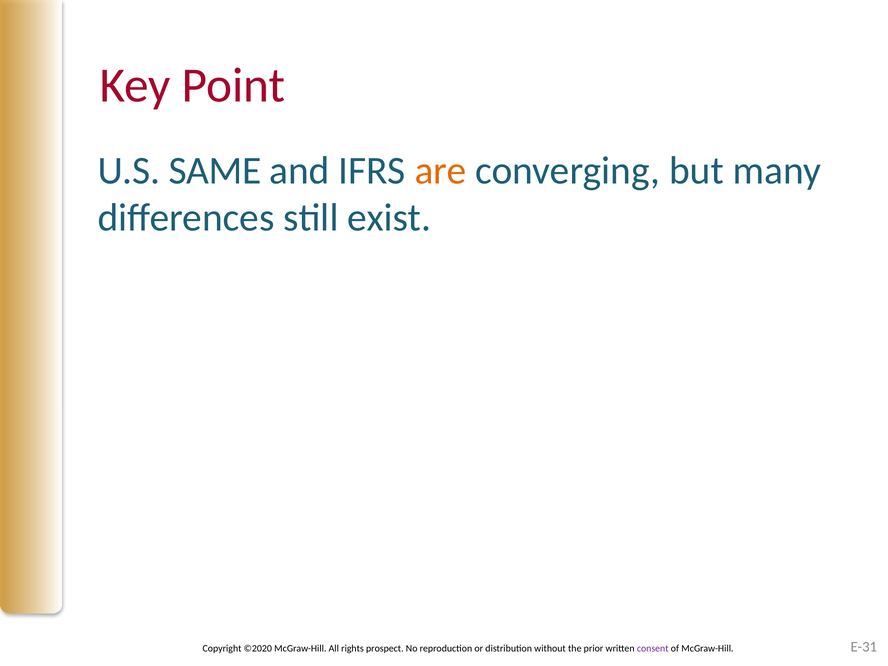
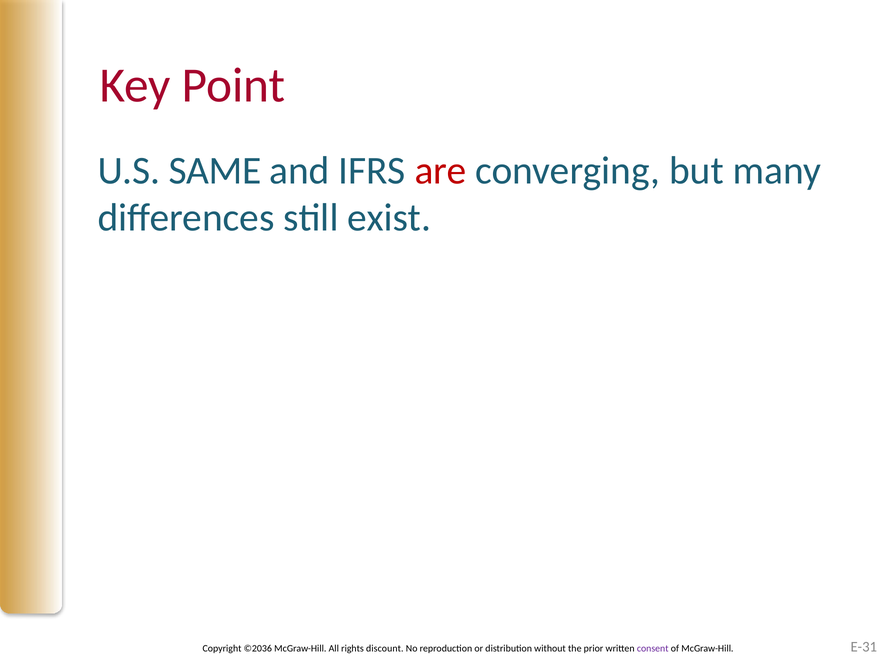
are colour: orange -> red
©2020: ©2020 -> ©2036
prospect: prospect -> discount
